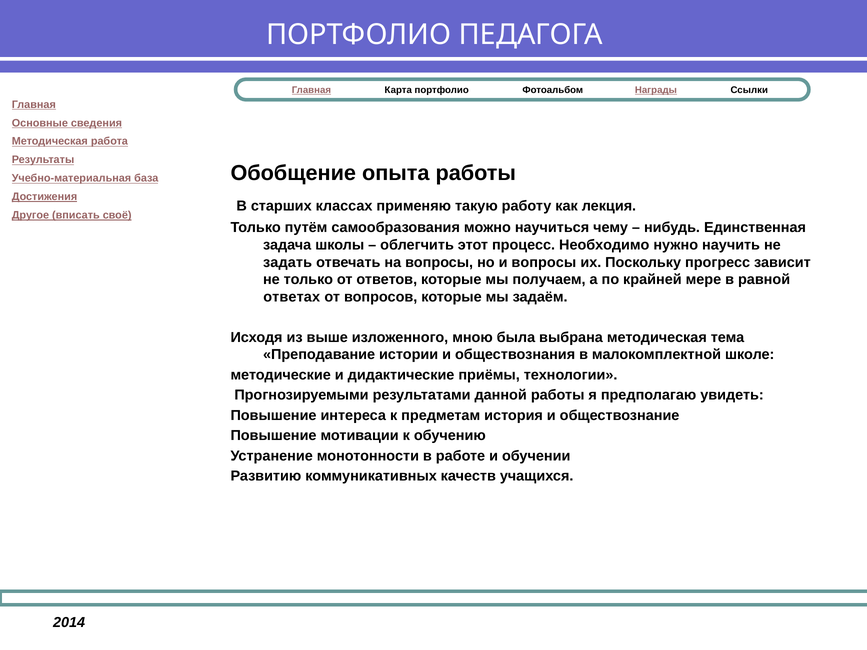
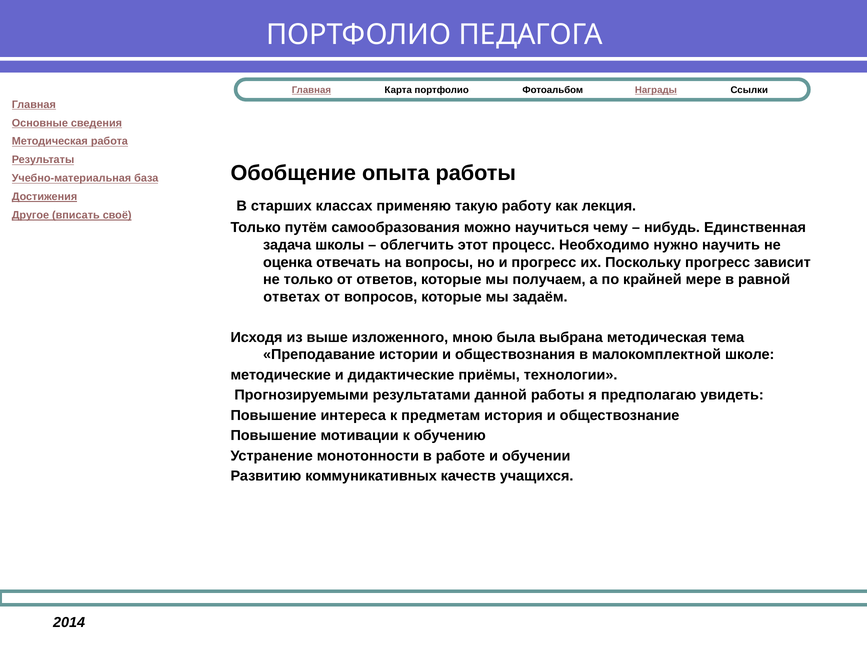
задать: задать -> оценка
и вопросы: вопросы -> прогресс
